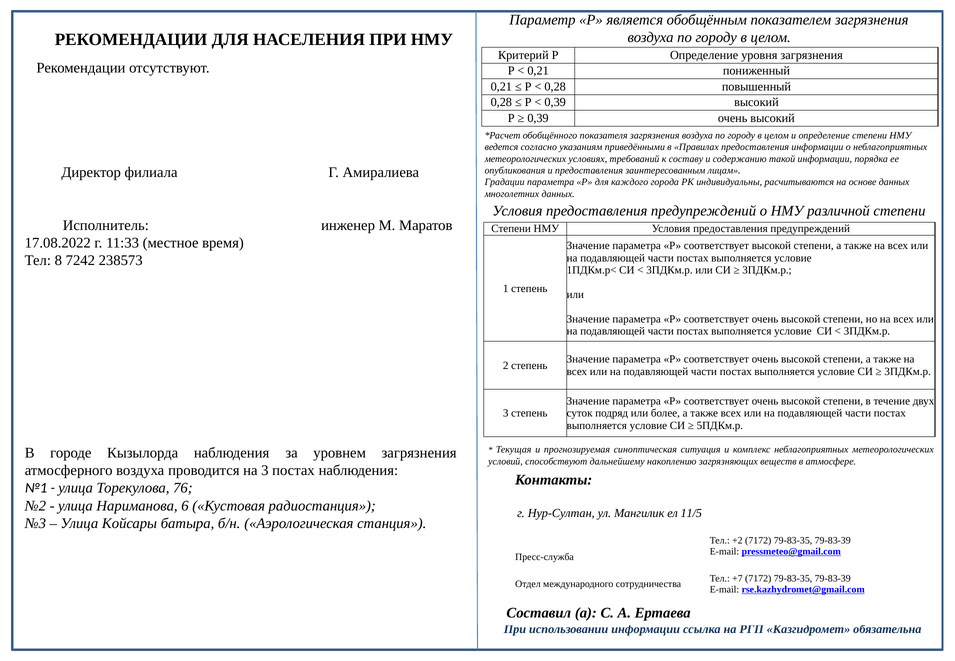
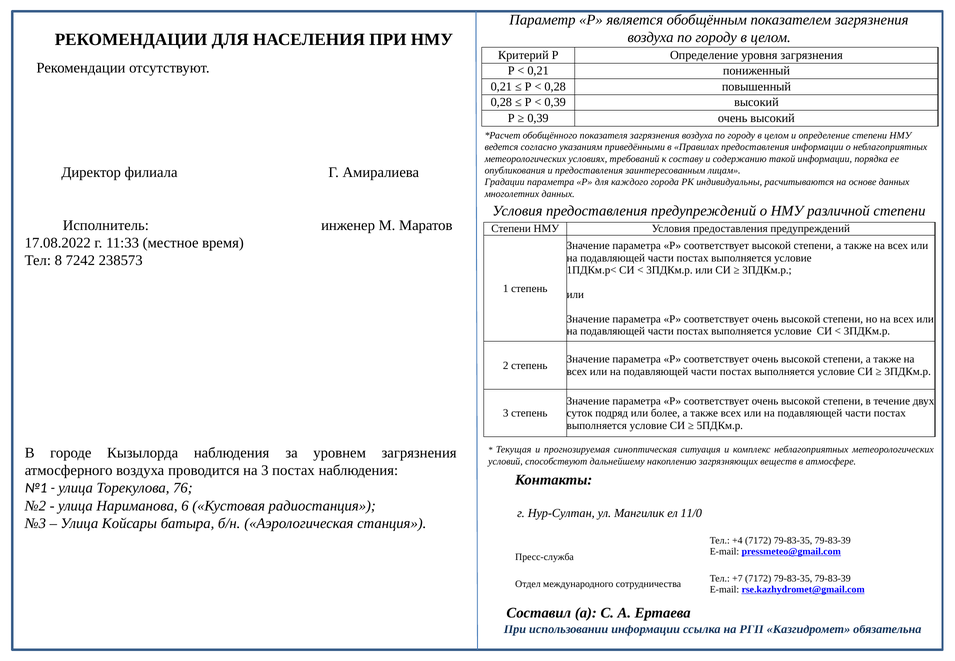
11/5: 11/5 -> 11/0
+2: +2 -> +4
